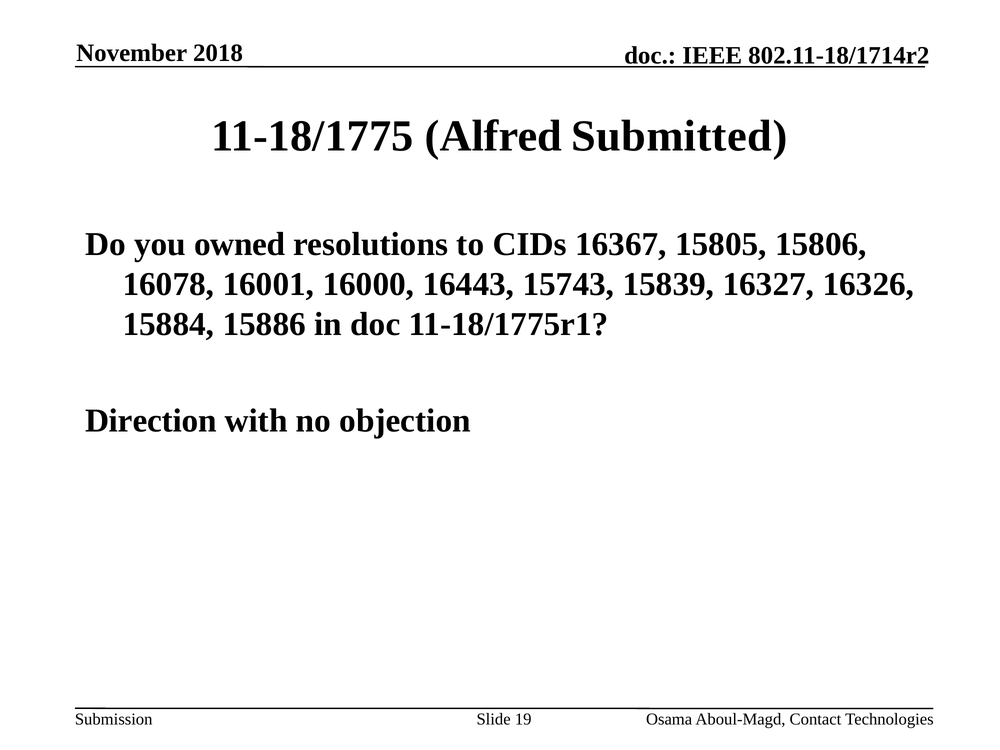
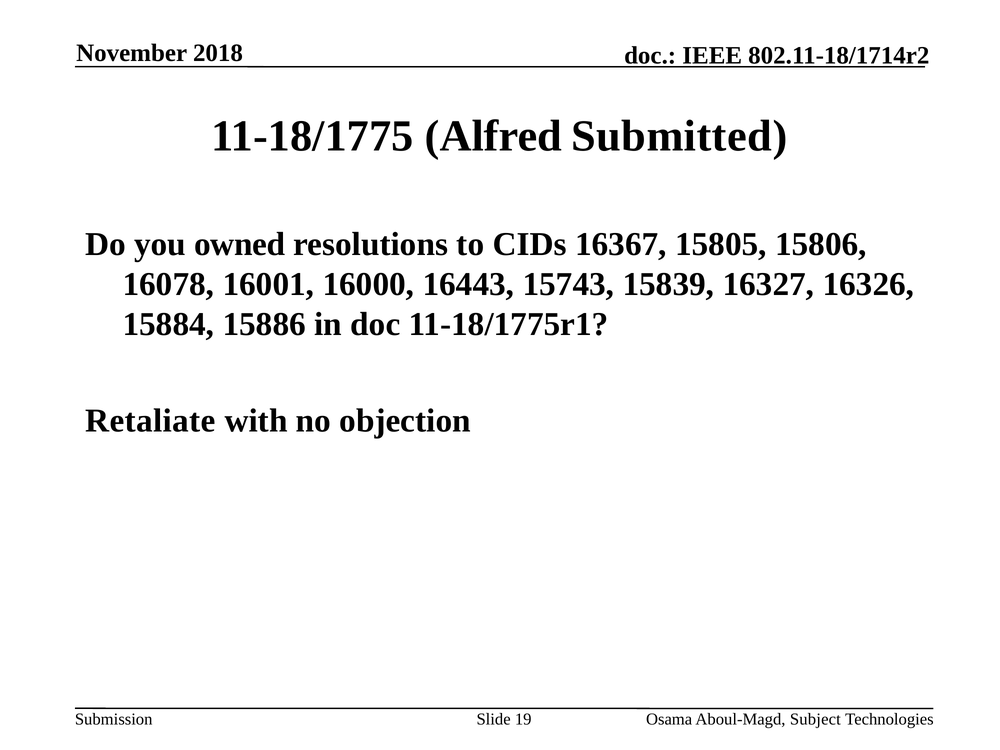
Direction: Direction -> Retaliate
Contact: Contact -> Subject
